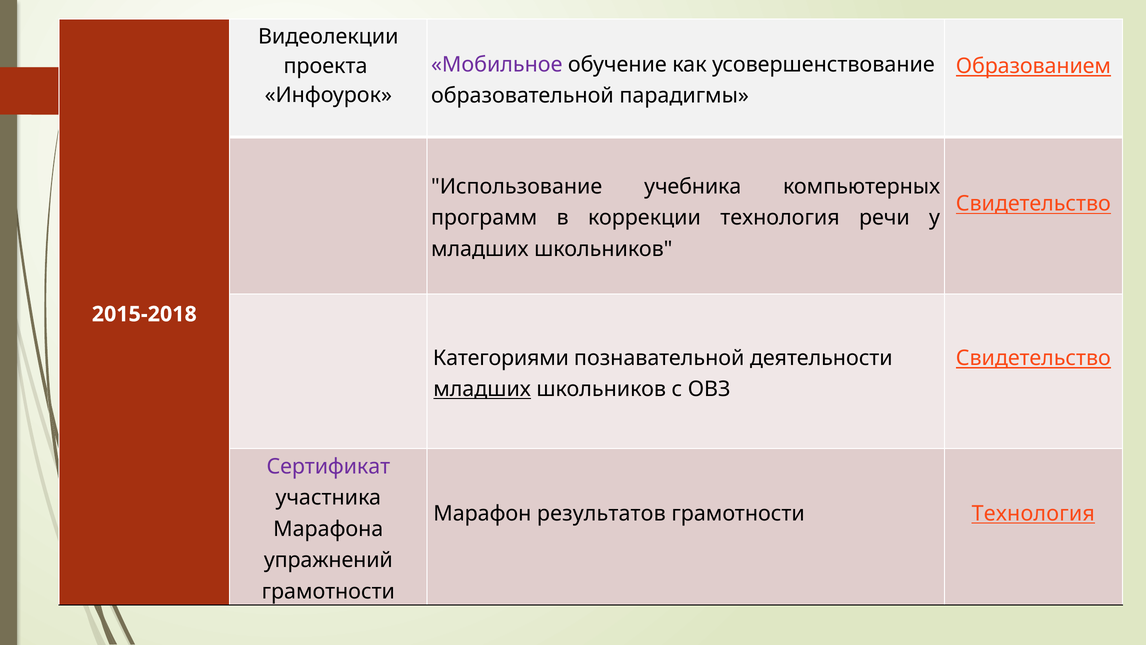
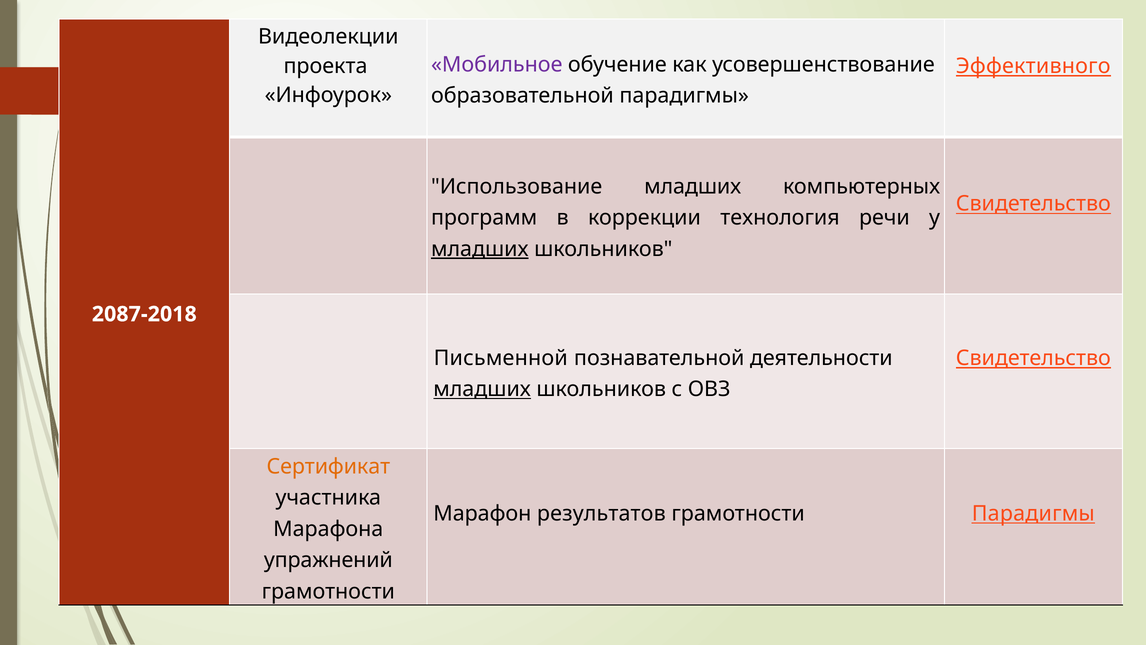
Образованием: Образованием -> Эффективного
Использование учебника: учебника -> младших
младших at (480, 249) underline: none -> present
2015-2018: 2015-2018 -> 2087-2018
Категориями: Категориями -> Письменной
Сертификат colour: purple -> orange
грамотности Технология: Технология -> Парадигмы
